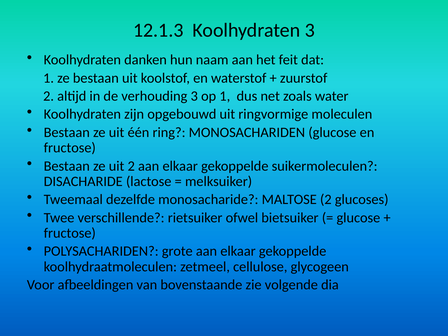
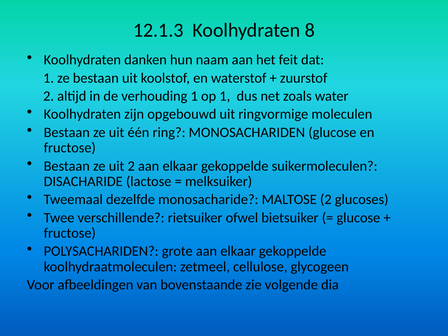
Koolhydraten 3: 3 -> 8
verhouding 3: 3 -> 1
